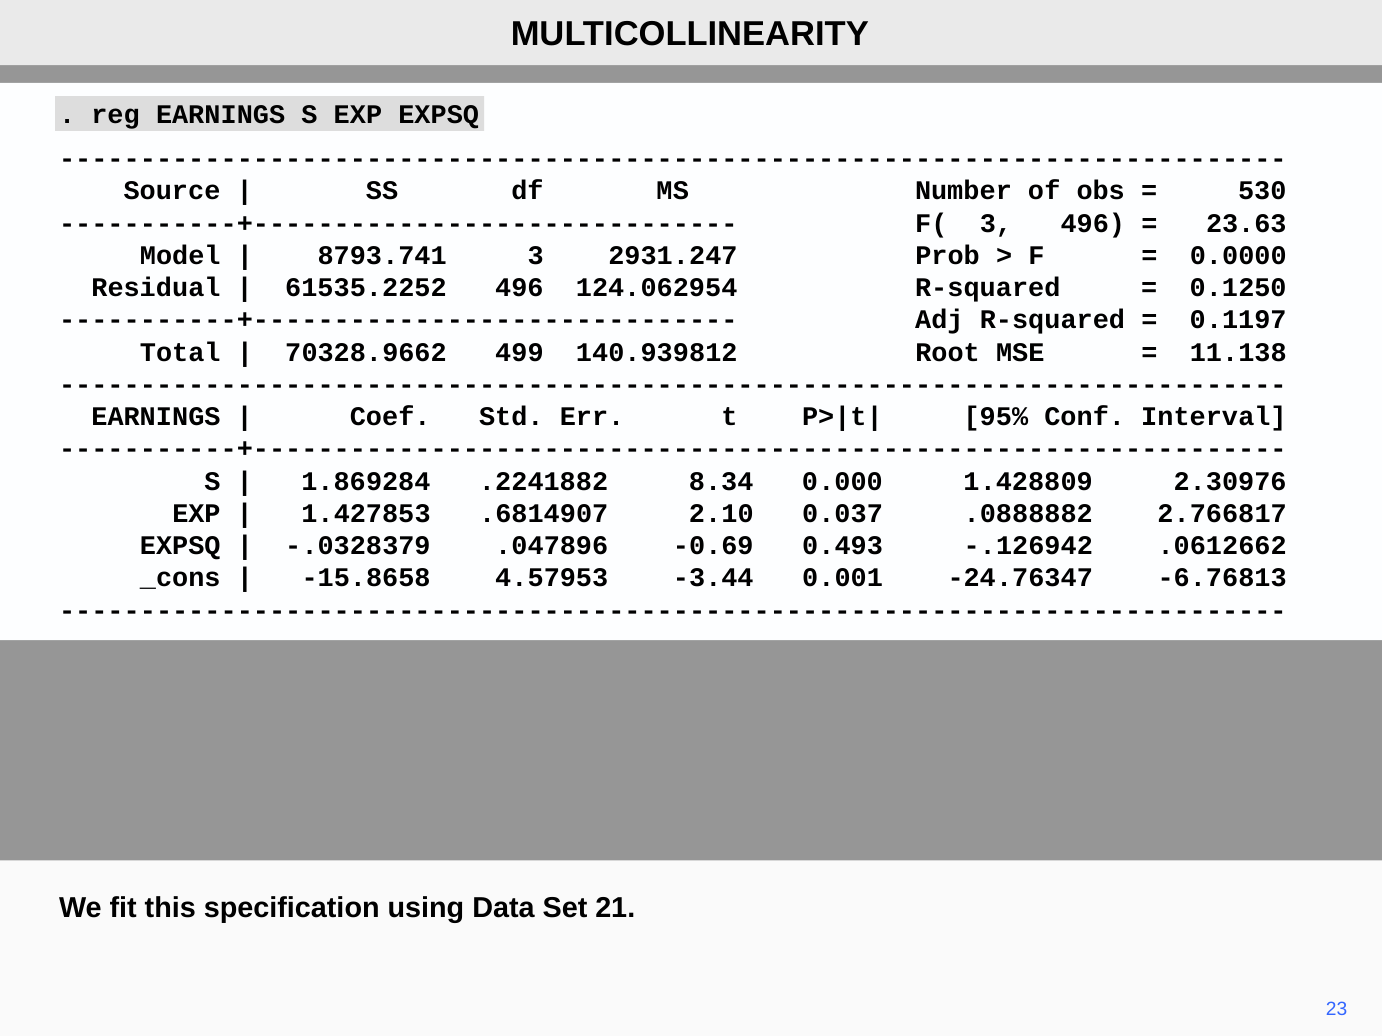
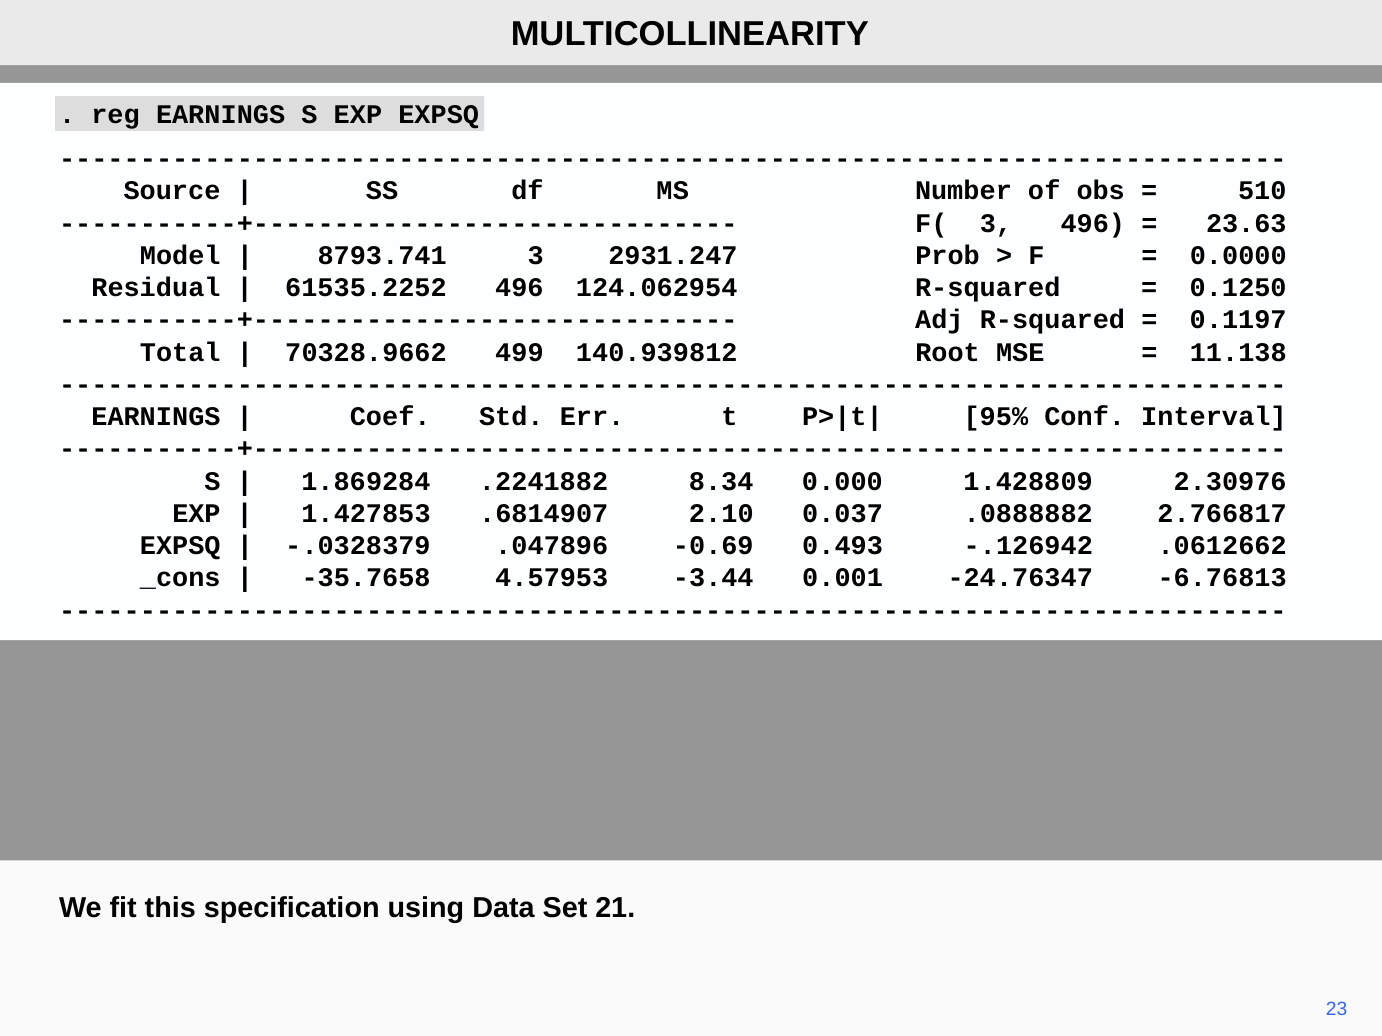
530: 530 -> 510
-15.8658: -15.8658 -> -35.7658
